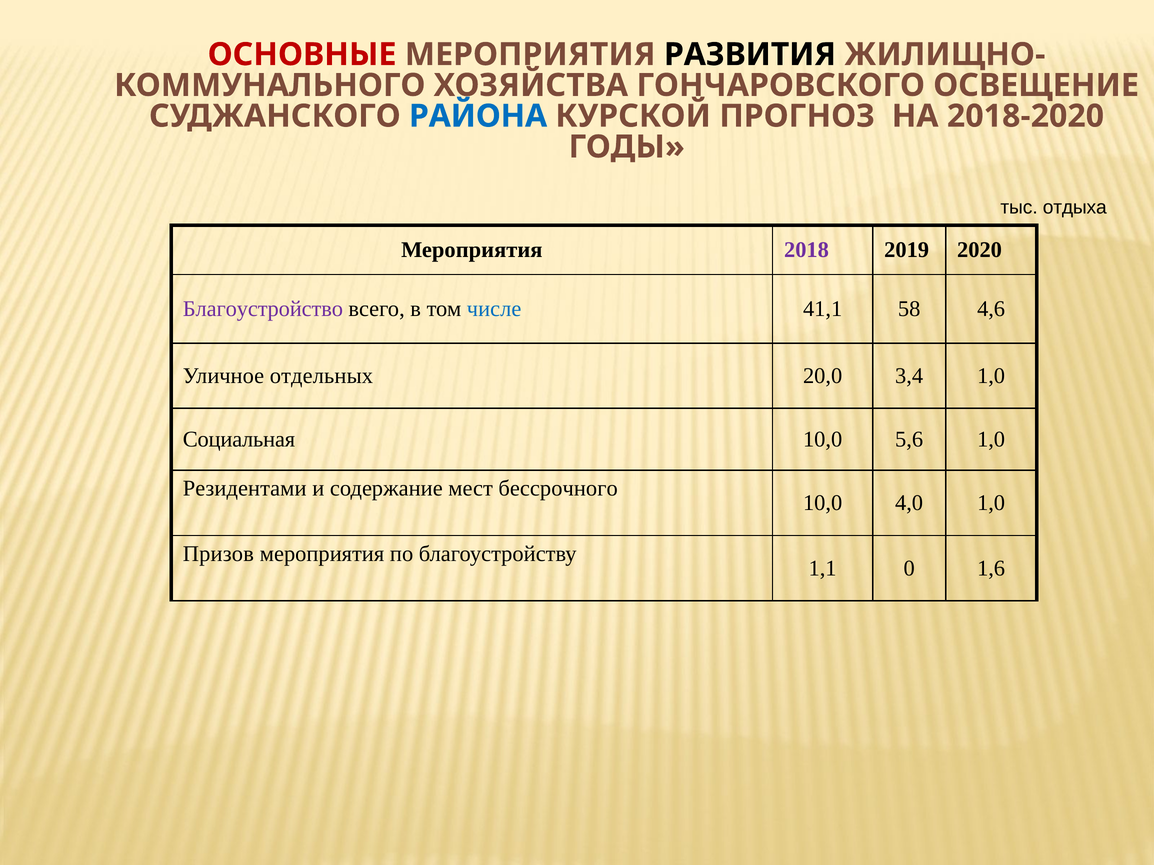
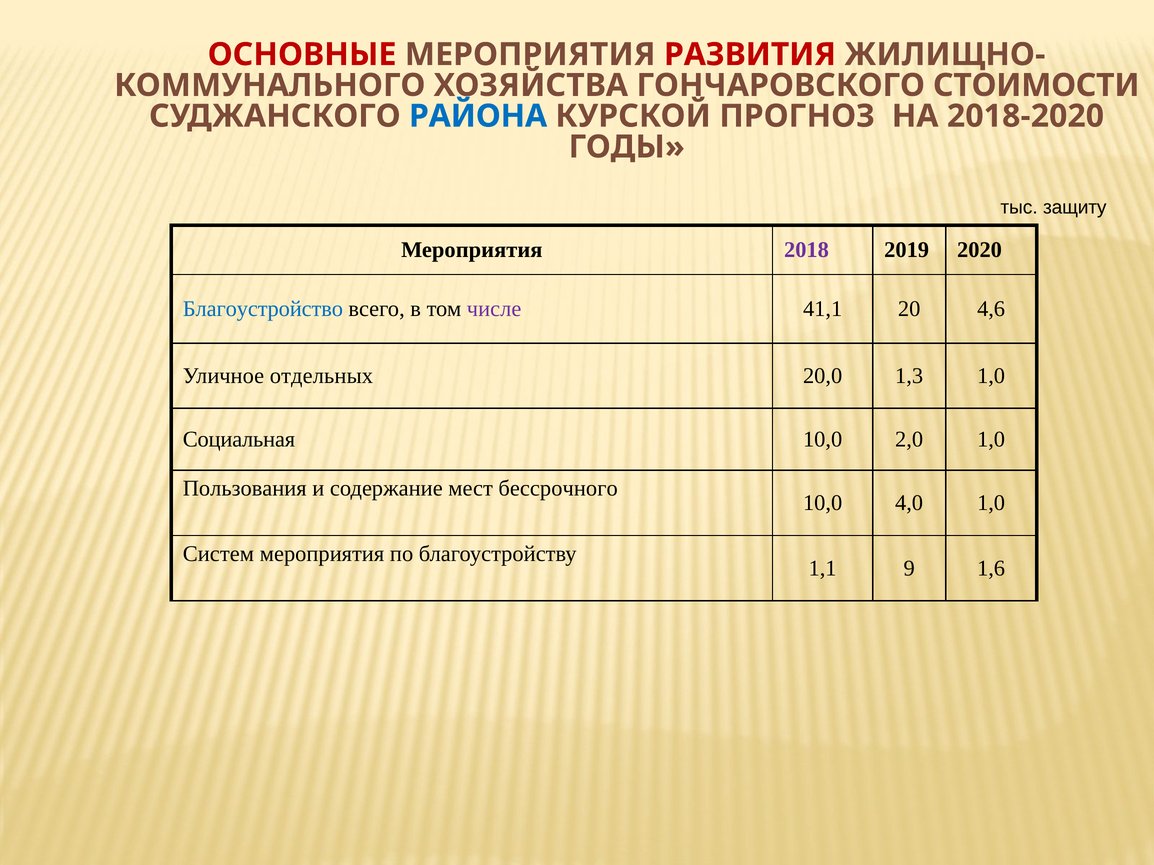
РАЗВИТИЯ colour: black -> red
ОСВЕЩЕНИЕ: ОСВЕЩЕНИЕ -> СТОИМОСТИ
отдыха: отдыха -> защиту
Благоустройство colour: purple -> blue
числе colour: blue -> purple
58: 58 -> 20
3,4: 3,4 -> 1,3
5,6: 5,6 -> 2,0
Резидентами: Резидентами -> Пользования
Призов: Призов -> Систем
0: 0 -> 9
